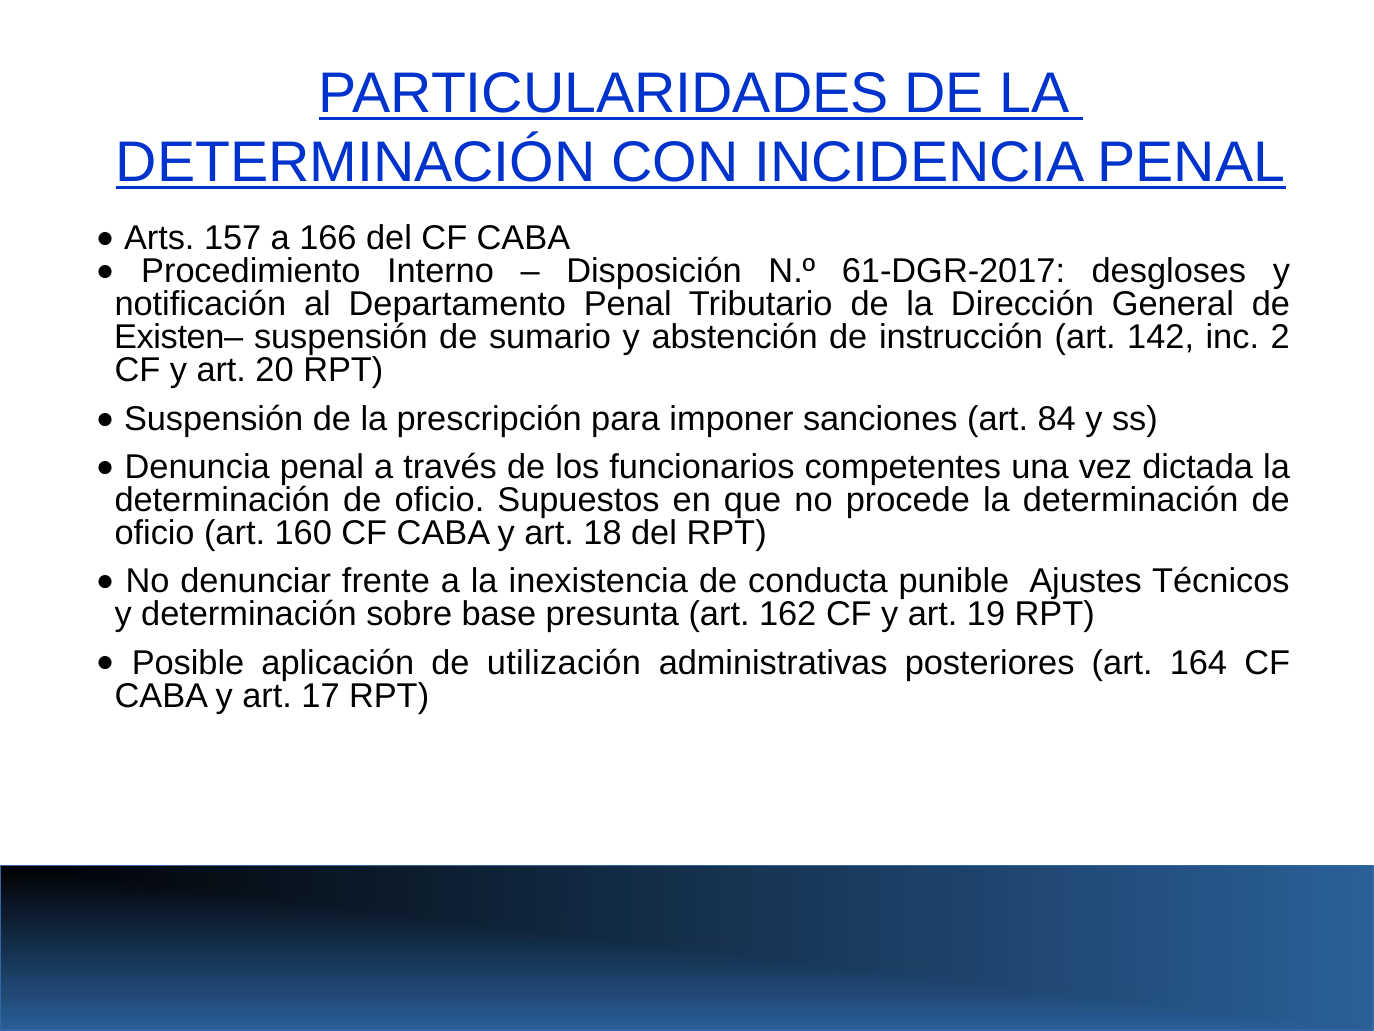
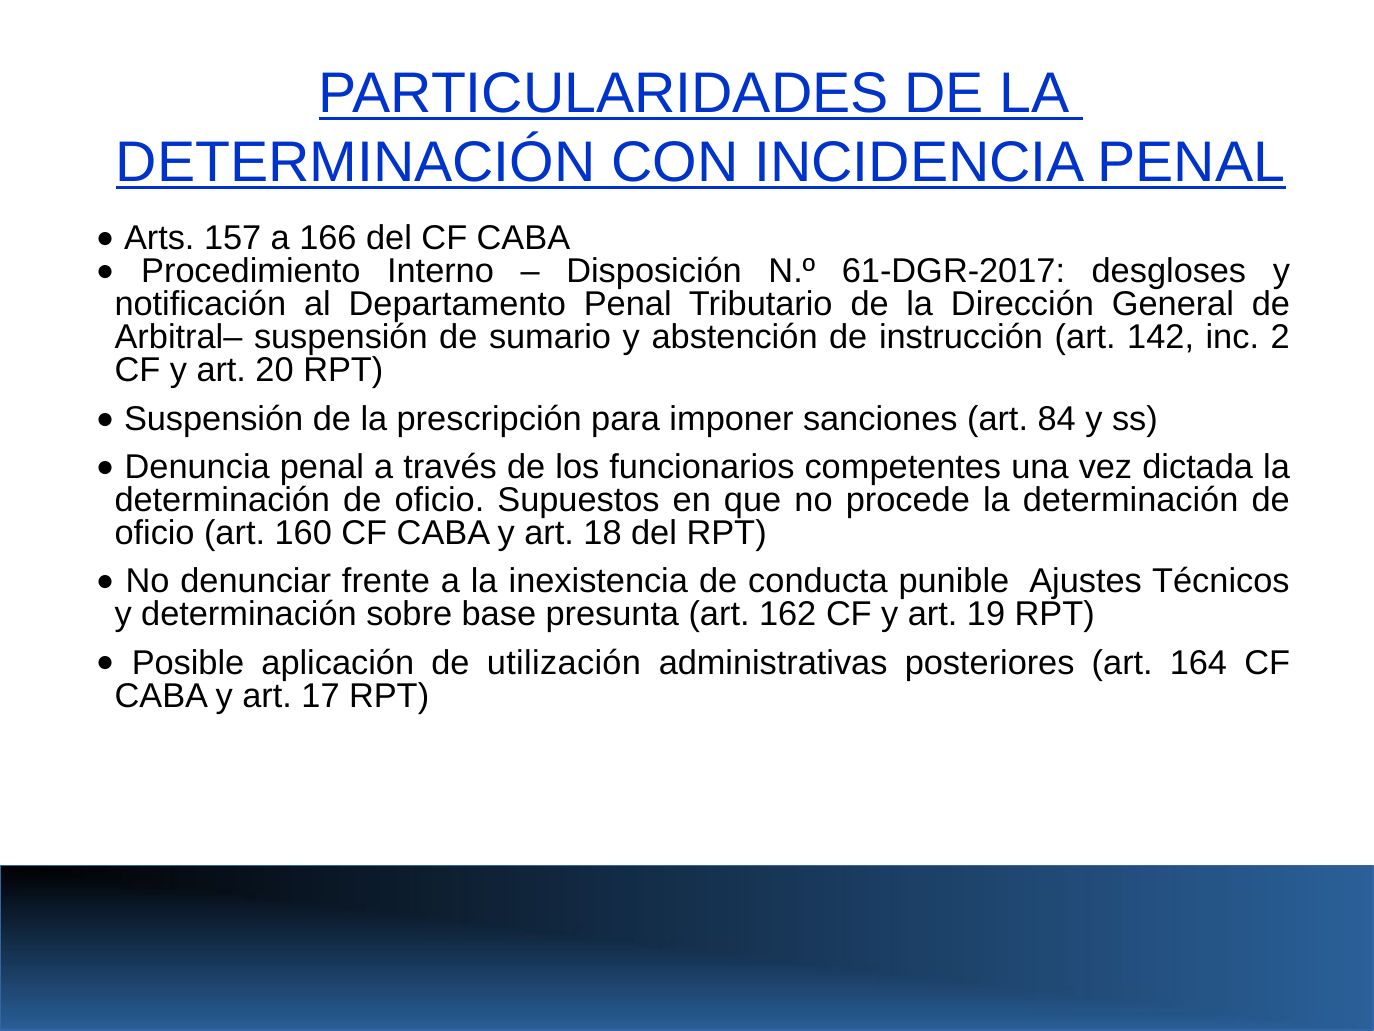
Existen–: Existen– -> Arbitral–
